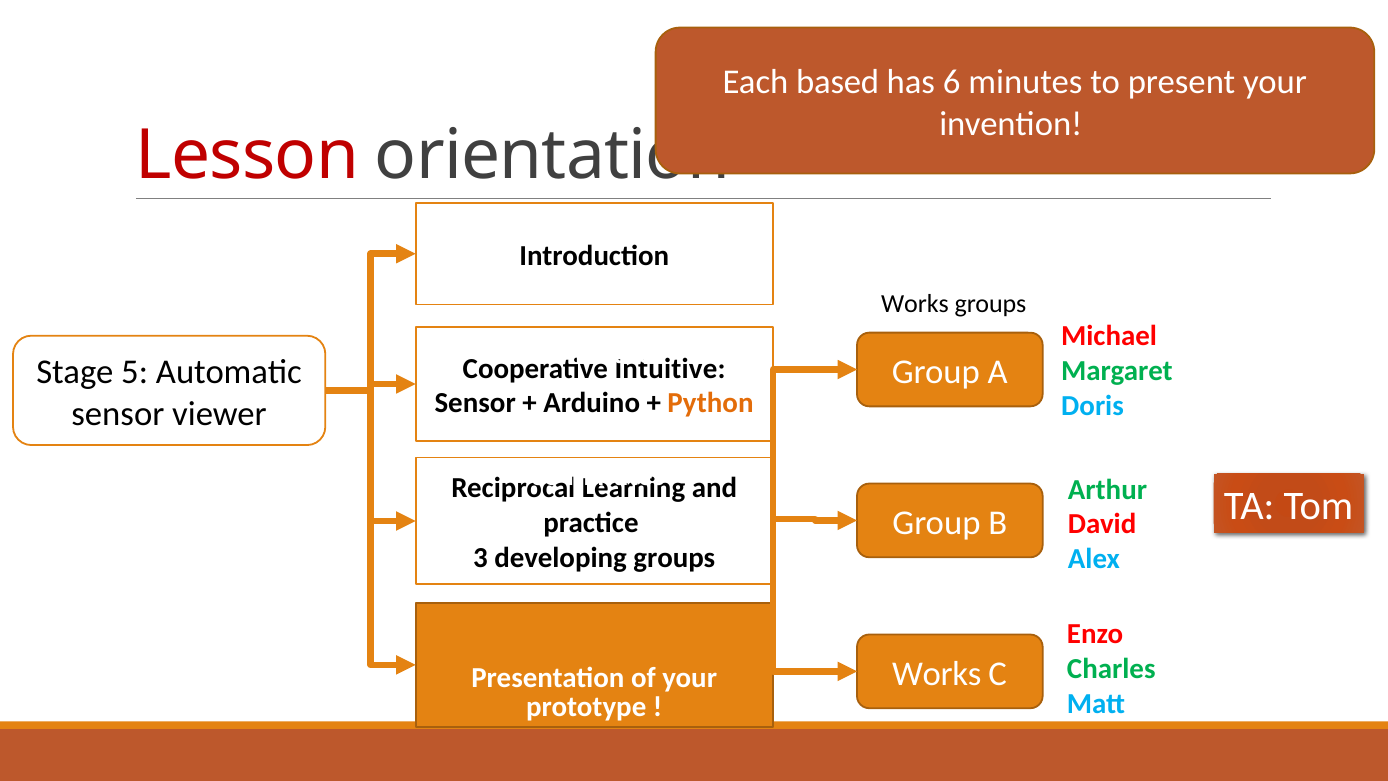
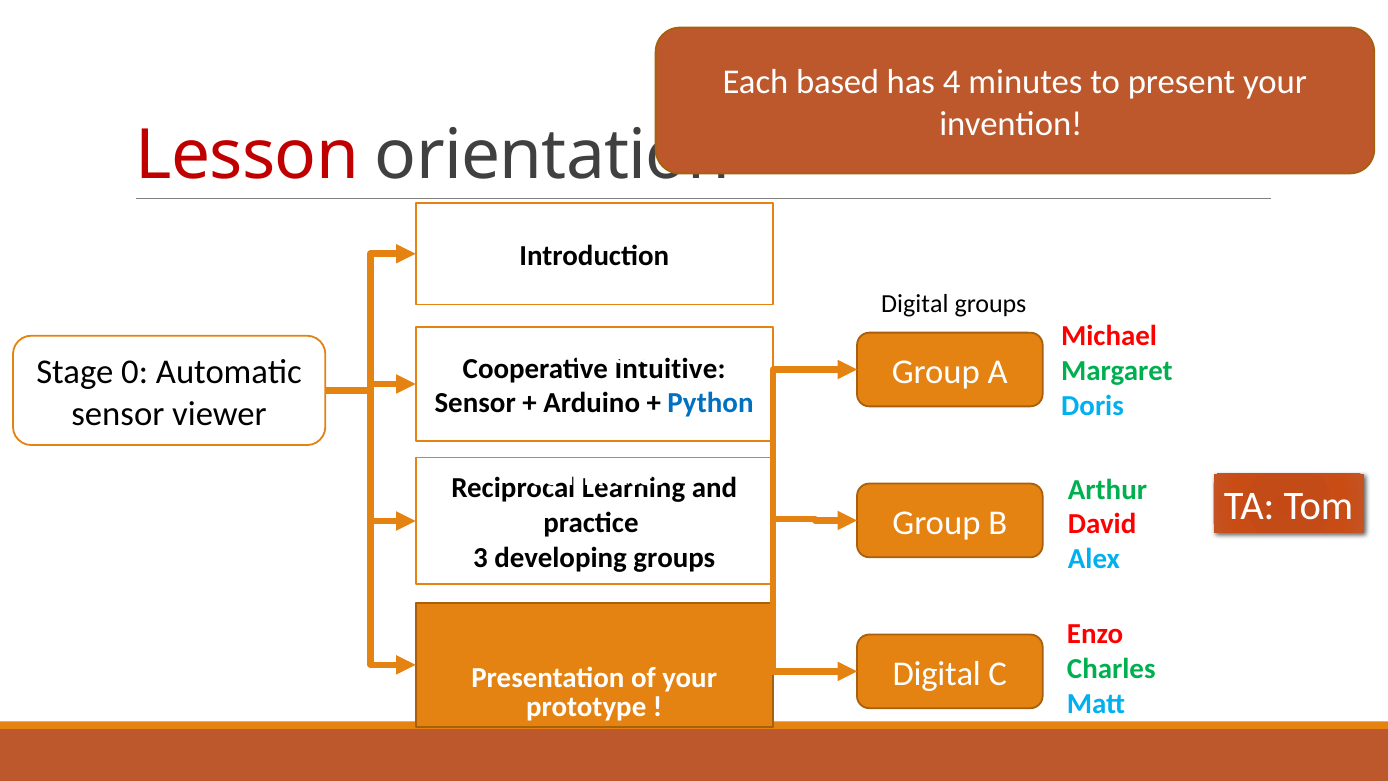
6: 6 -> 4
Works at (915, 304): Works -> Digital
5: 5 -> 0
Python colour: orange -> blue
Works at (937, 674): Works -> Digital
